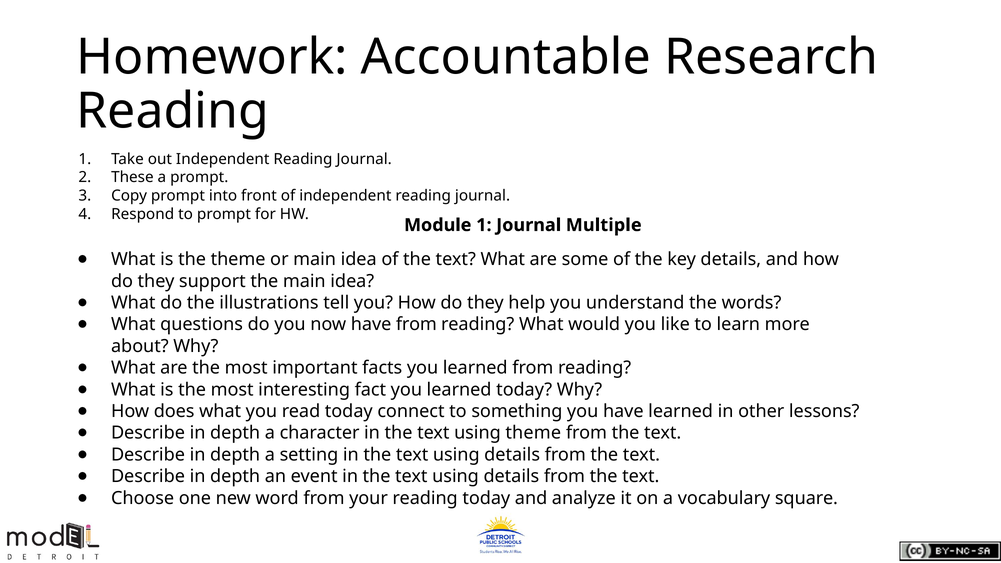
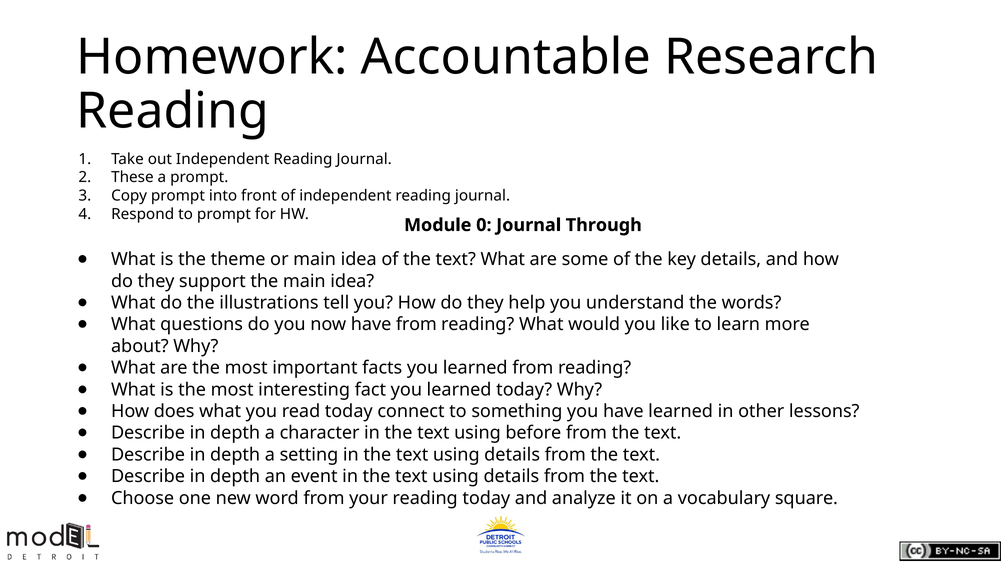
Module 1: 1 -> 0
Multiple: Multiple -> Through
using theme: theme -> before
